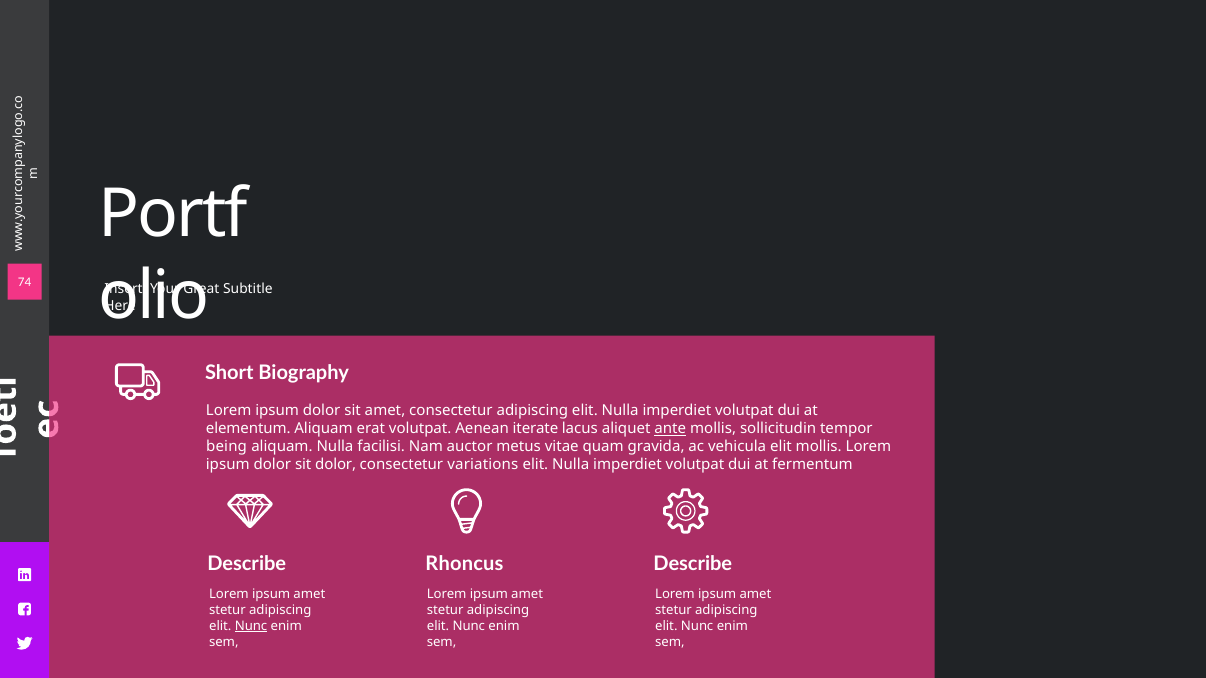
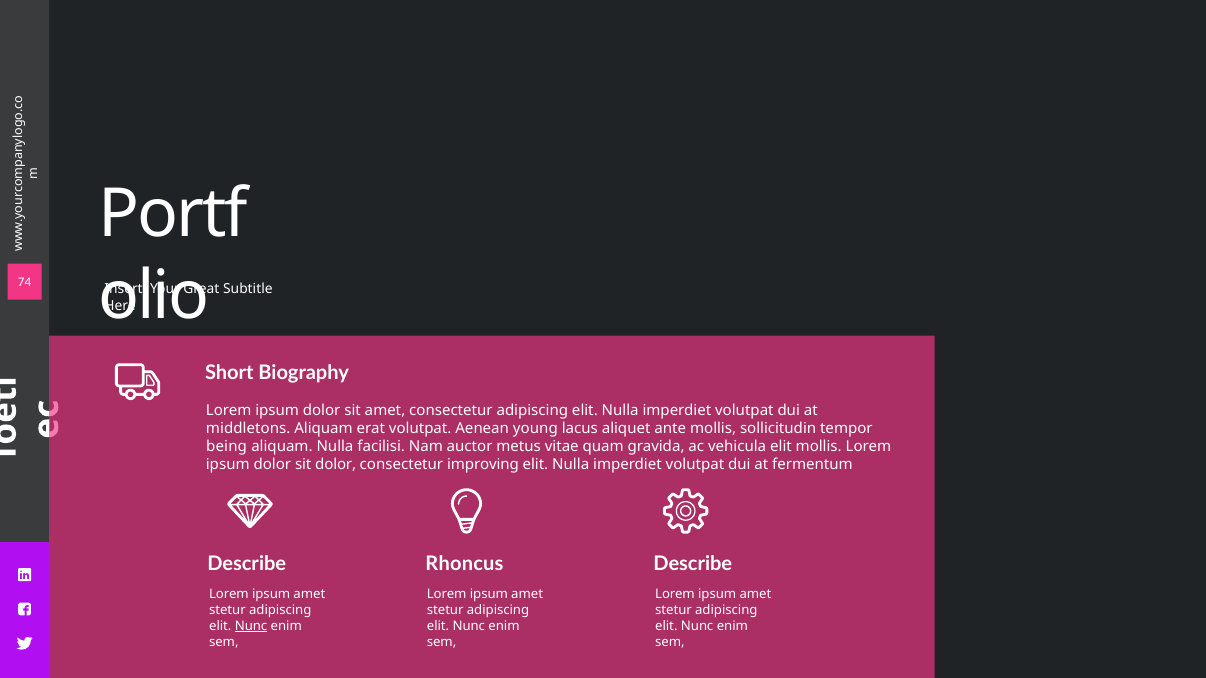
elementum: elementum -> middletons
iterate: iterate -> young
ante underline: present -> none
variations: variations -> improving
